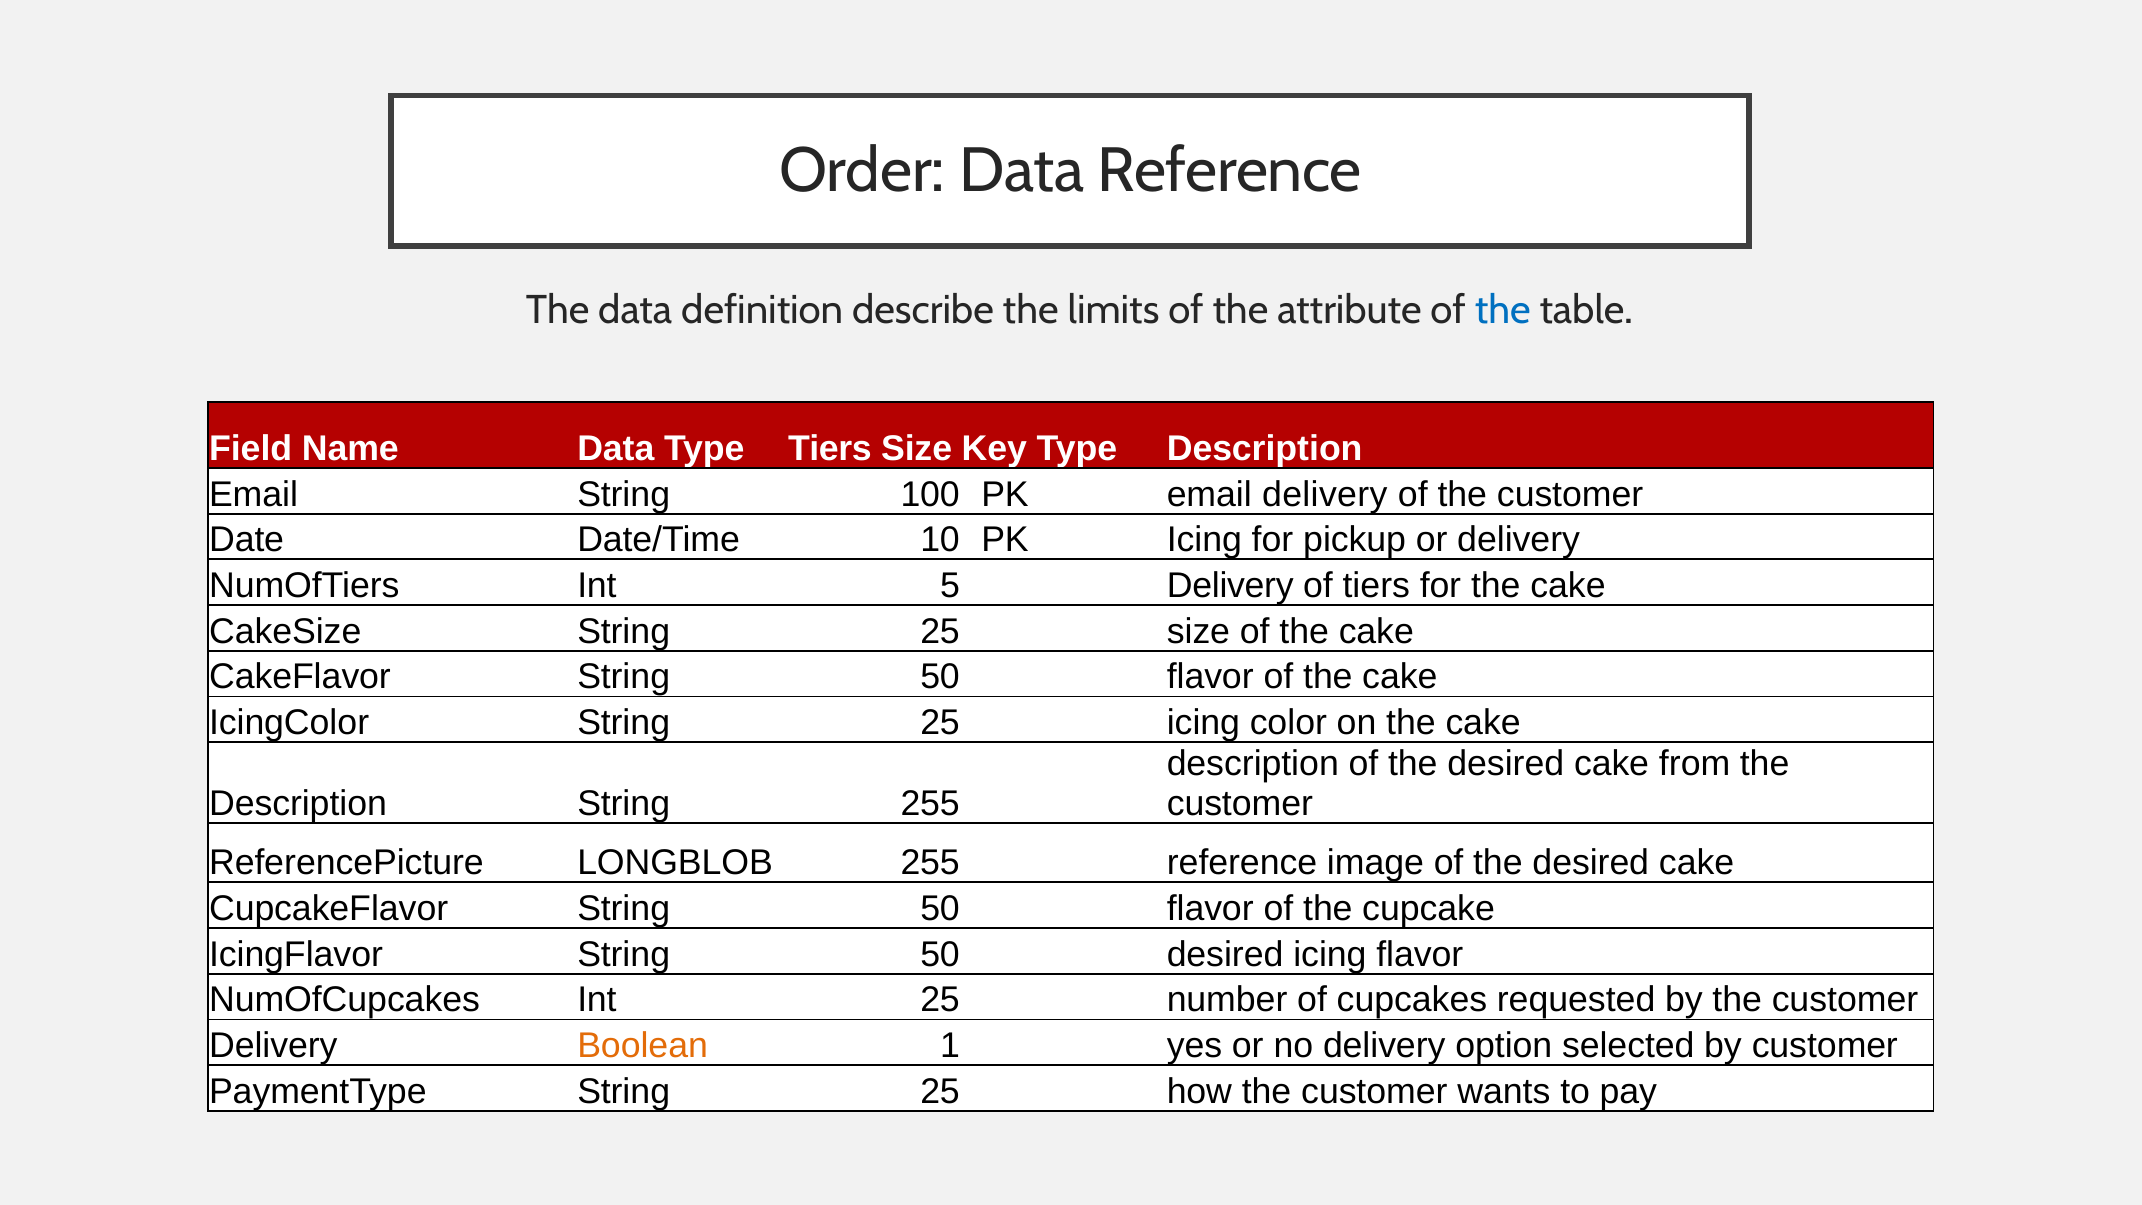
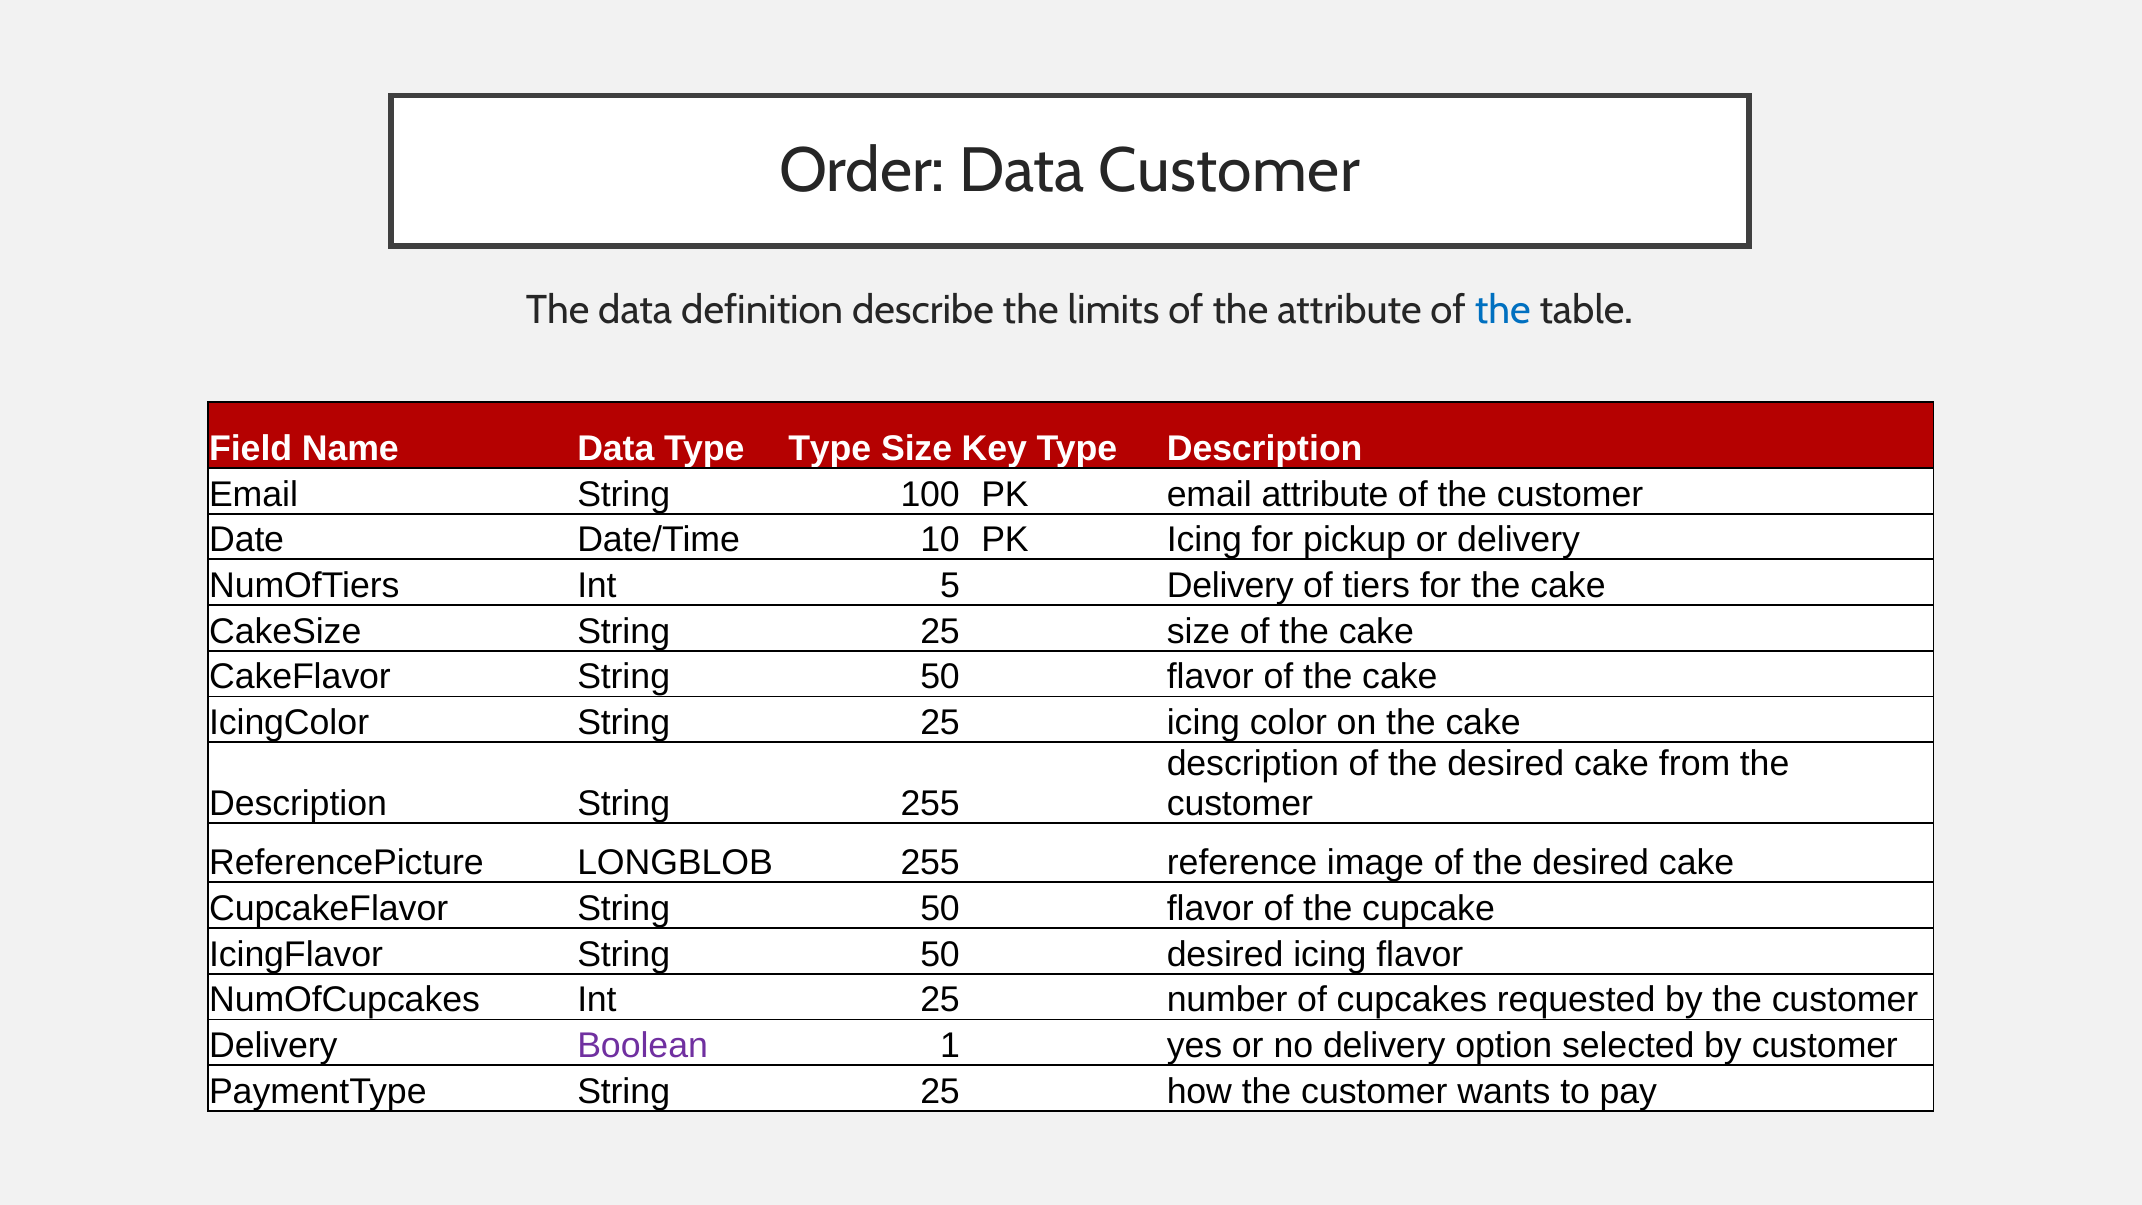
Data Reference: Reference -> Customer
Type Tiers: Tiers -> Type
email delivery: delivery -> attribute
Boolean colour: orange -> purple
